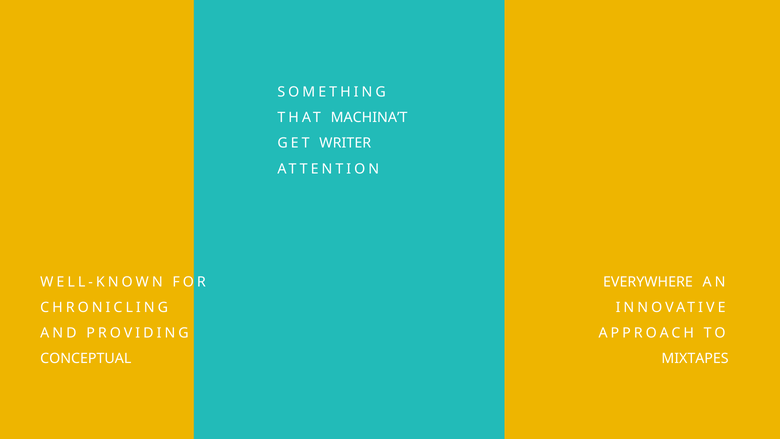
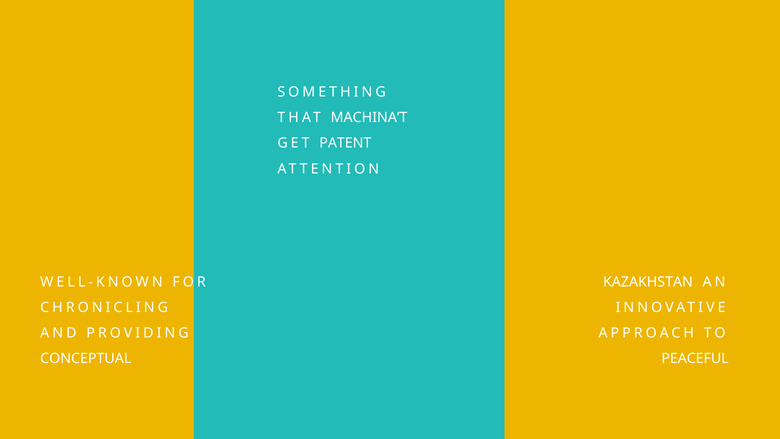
WRITER: WRITER -> PATENT
EVERYWHERE: EVERYWHERE -> KAZAKHSTAN
MIXTAPES: MIXTAPES -> PEACEFUL
